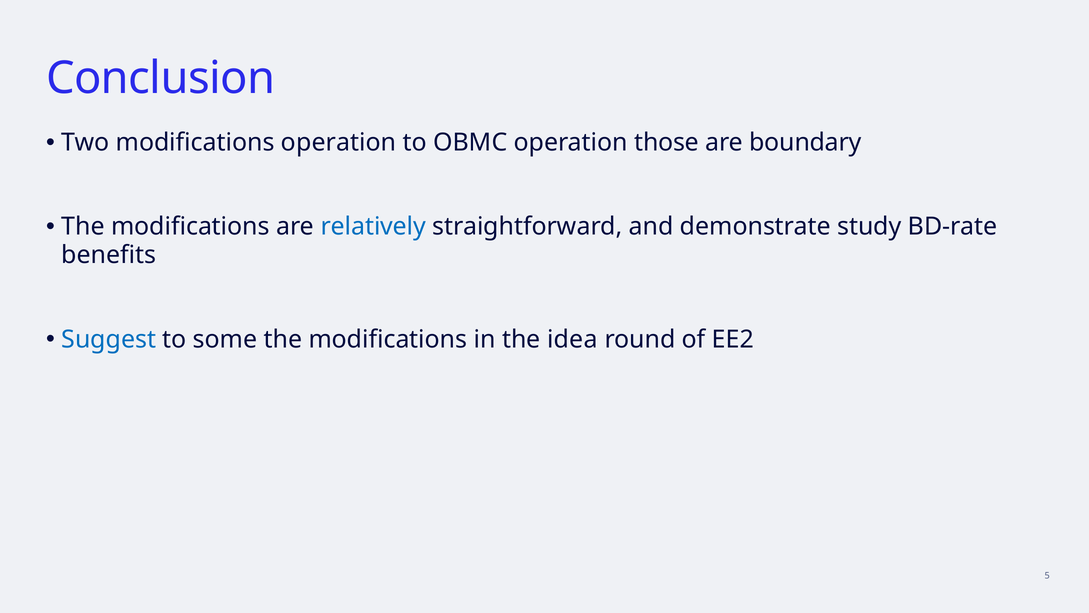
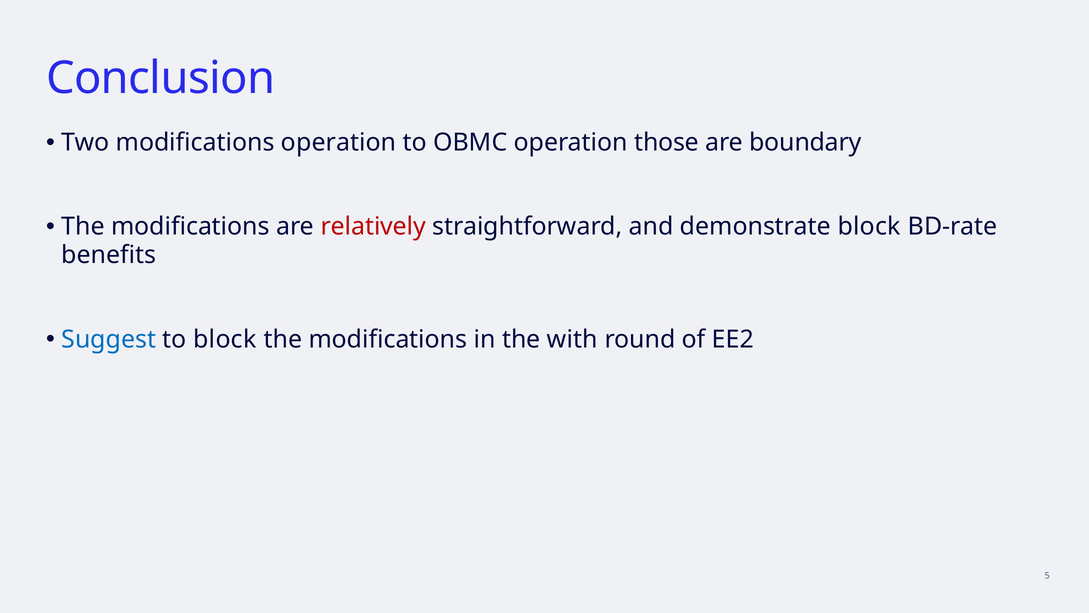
relatively colour: blue -> red
demonstrate study: study -> block
to some: some -> block
idea: idea -> with
